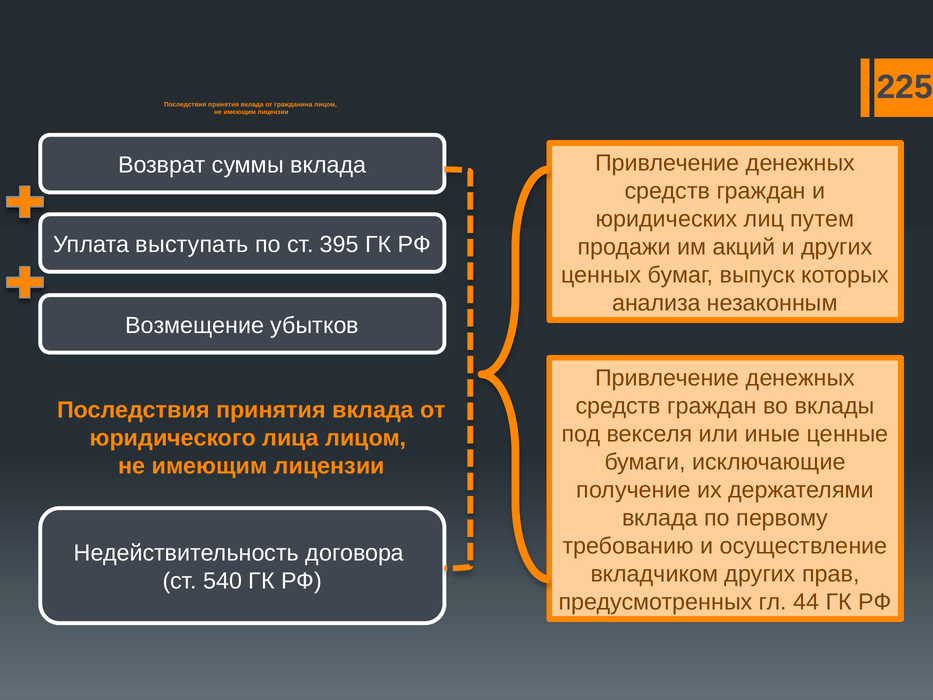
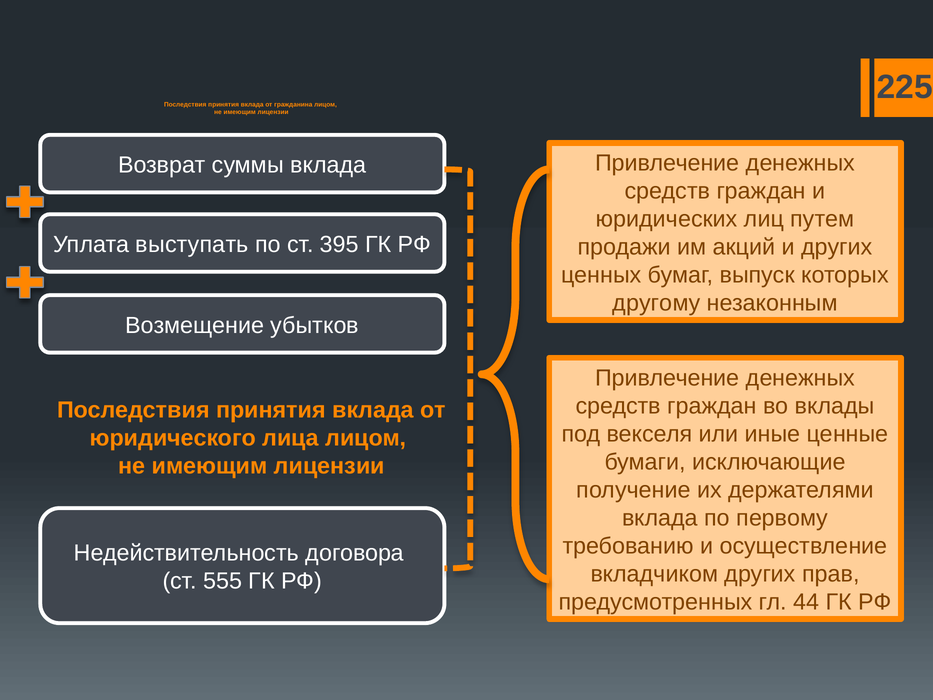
анализа: анализа -> другому
540: 540 -> 555
